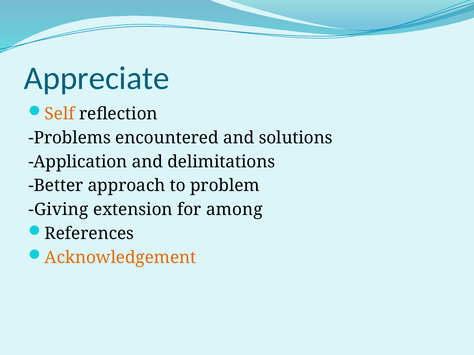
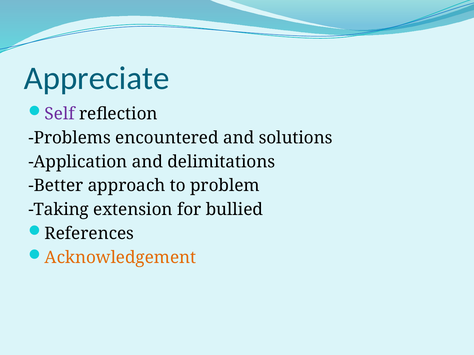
Self colour: orange -> purple
Giving: Giving -> Taking
among: among -> bullied
